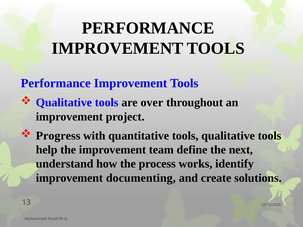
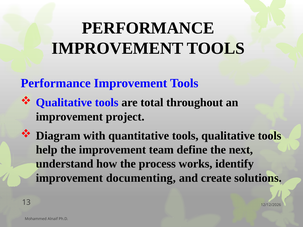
over: over -> total
Progress: Progress -> Diagram
